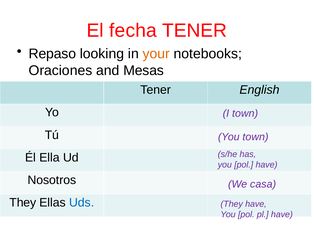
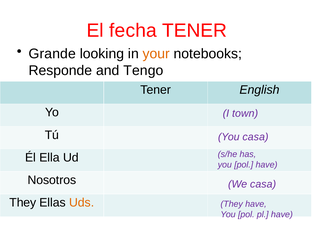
Repaso: Repaso -> Grande
Oraciones: Oraciones -> Responde
Mesas: Mesas -> Tengo
You town: town -> casa
Uds colour: blue -> orange
